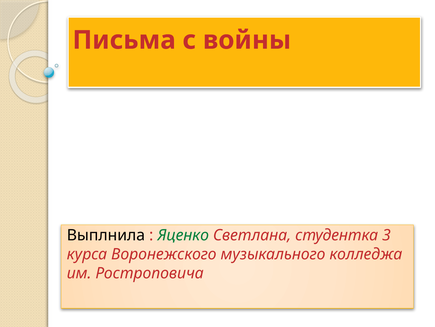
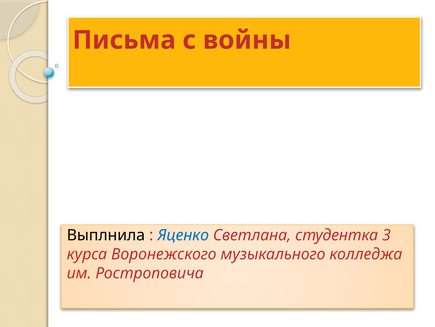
Яценко colour: green -> blue
